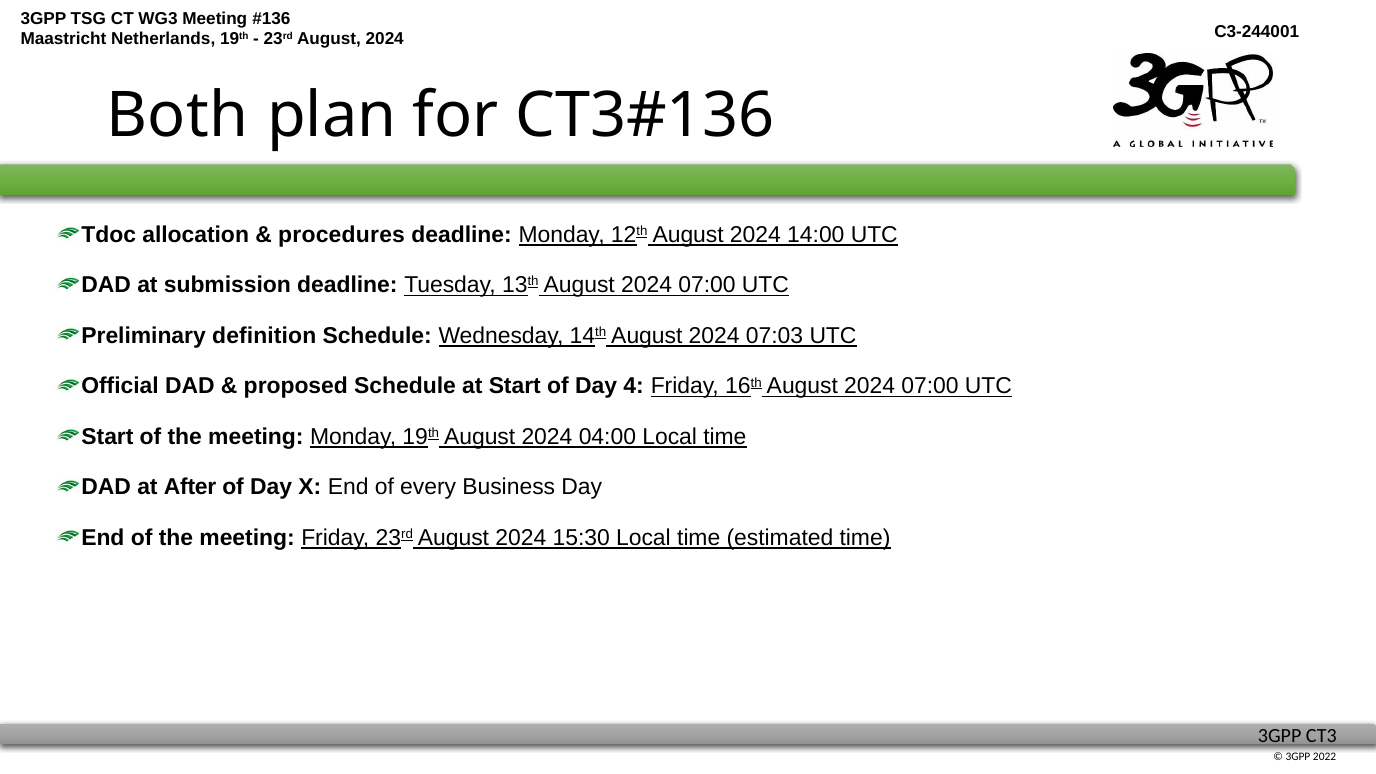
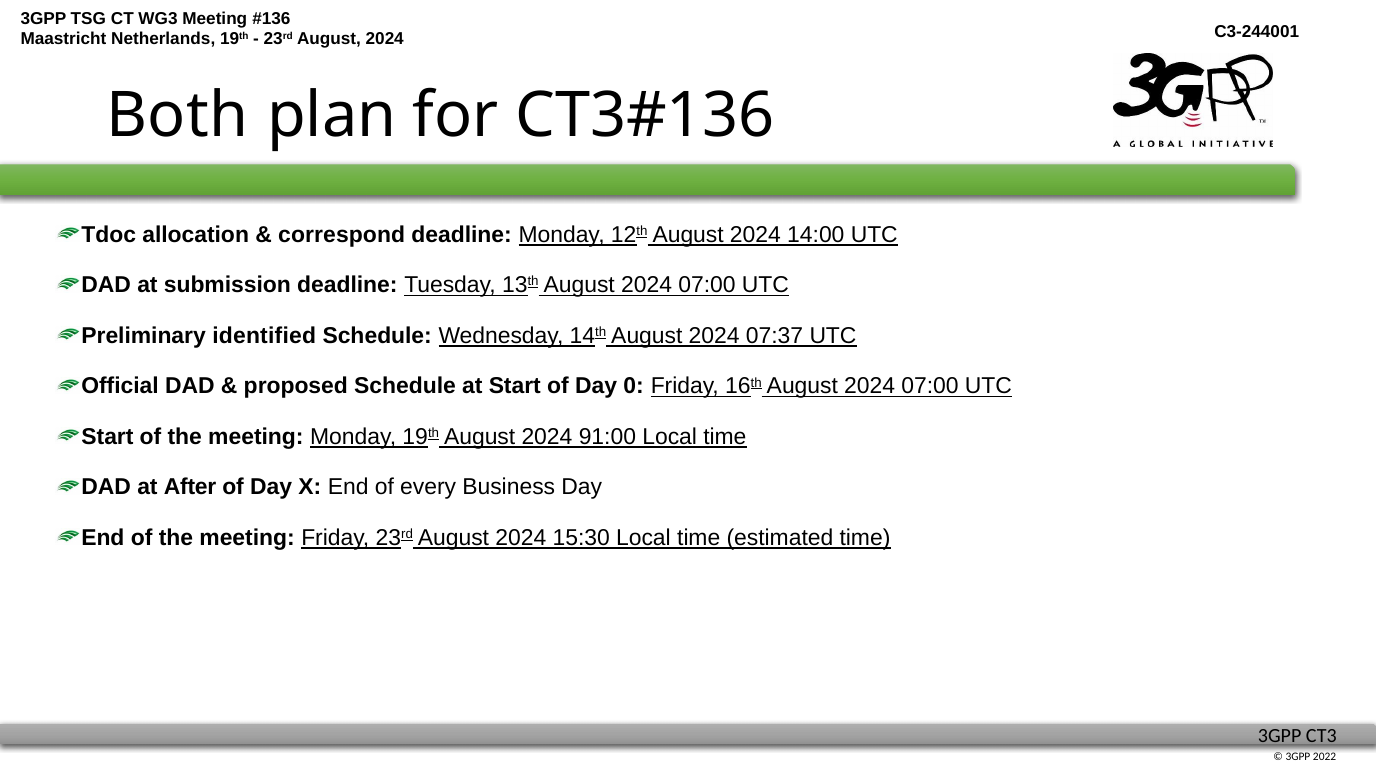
procedures: procedures -> correspond
definition: definition -> identified
07:03: 07:03 -> 07:37
4: 4 -> 0
04:00: 04:00 -> 91:00
